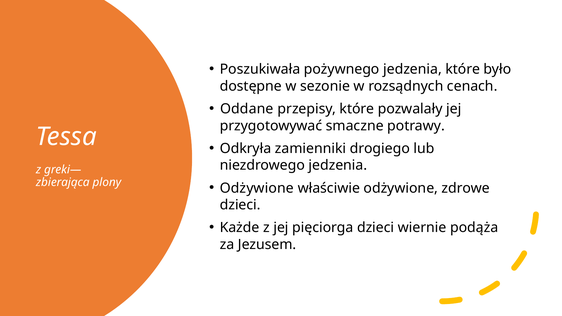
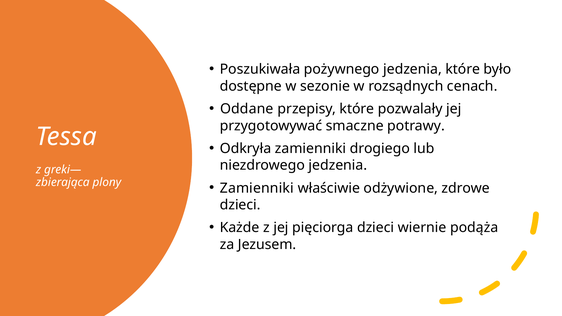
Odżywione at (257, 188): Odżywione -> Zamienniki
